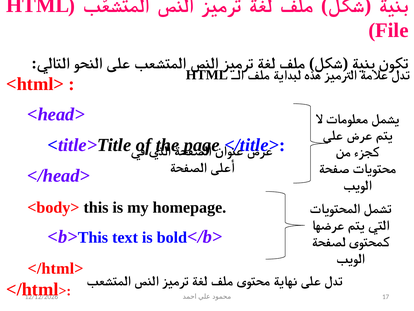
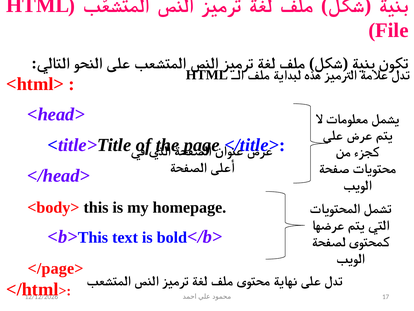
</html>: </html> -> </page>
